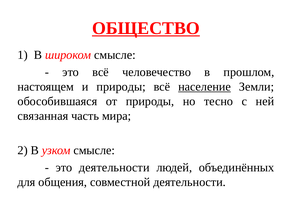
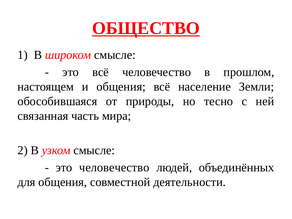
и природы: природы -> общения
население underline: present -> none
это деятельности: деятельности -> человечество
